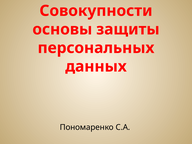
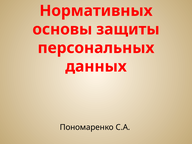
Совокупности: Совокупности -> Нормативных
